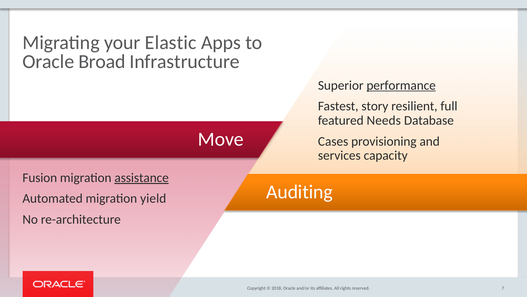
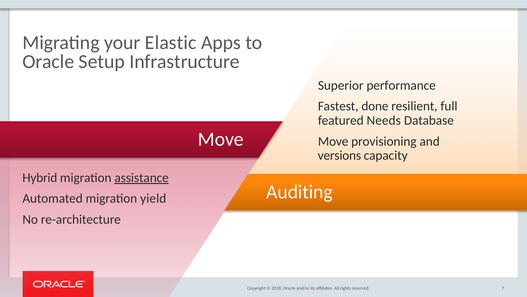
Broad: Broad -> Setup
performance underline: present -> none
story: story -> done
Cases at (333, 141): Cases -> Move
services: services -> versions
Fusion: Fusion -> Hybrid
